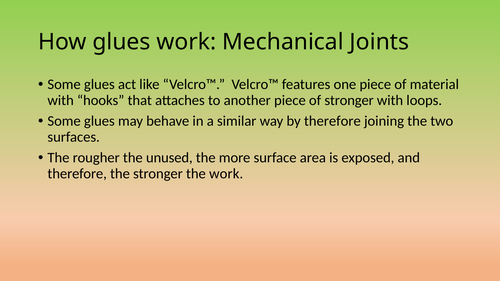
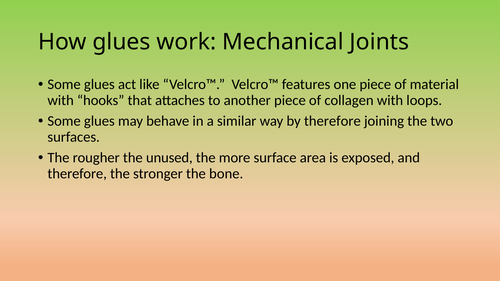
of stronger: stronger -> collagen
the work: work -> bone
